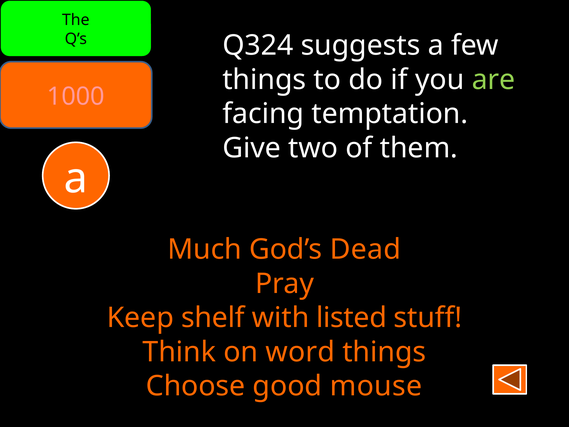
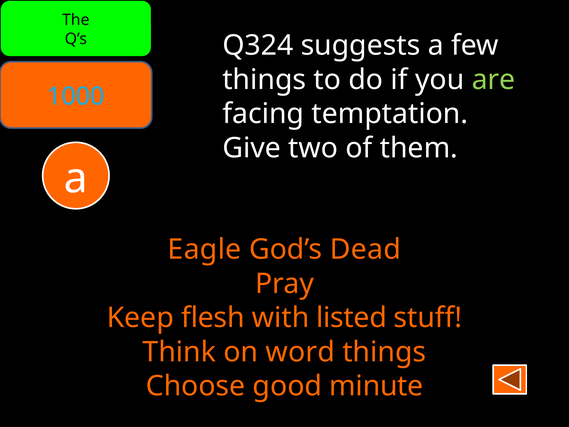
1000 colour: pink -> light blue
Much: Much -> Eagle
shelf: shelf -> flesh
mouse: mouse -> minute
